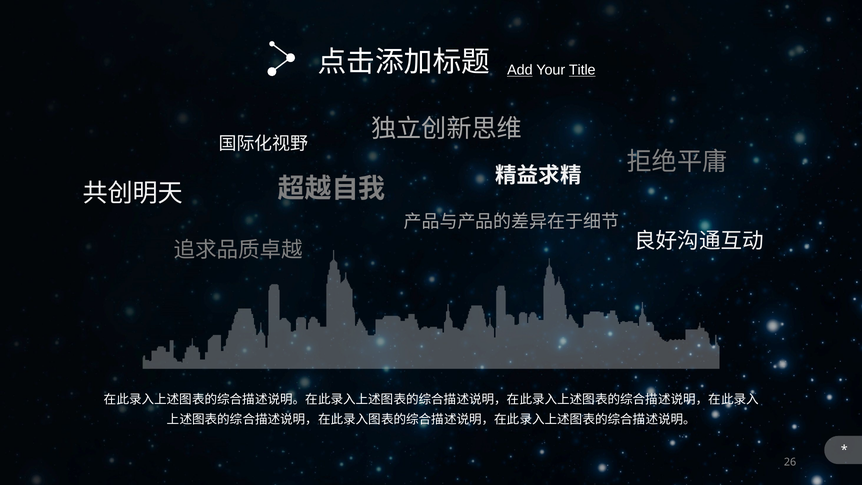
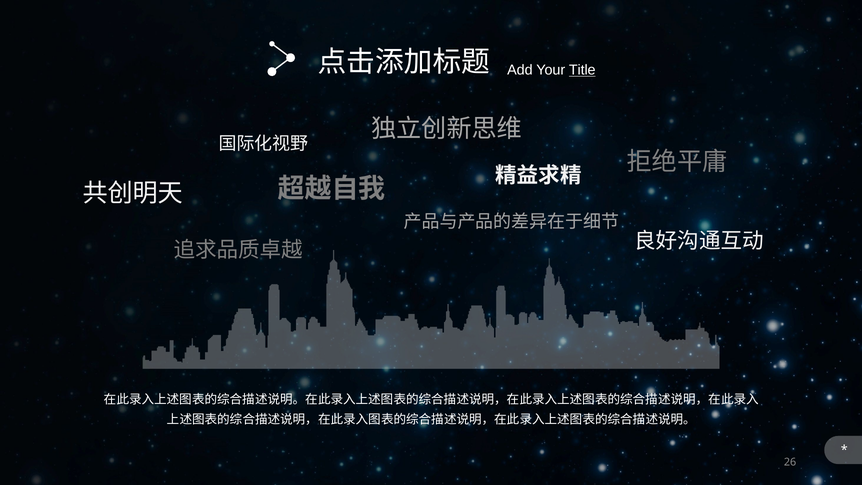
Add underline: present -> none
